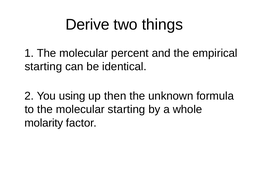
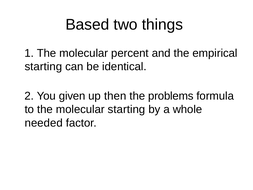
Derive: Derive -> Based
using: using -> given
unknown: unknown -> problems
molarity: molarity -> needed
